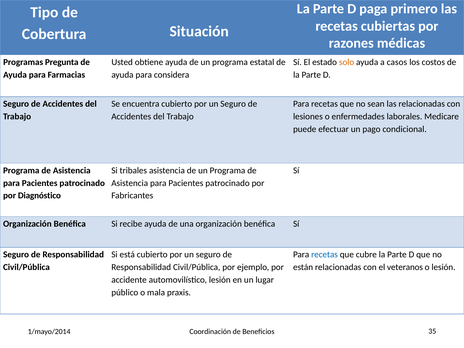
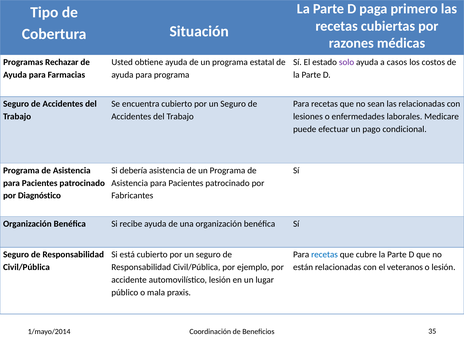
Pregunta: Pregunta -> Rechazar
solo colour: orange -> purple
para considera: considera -> programa
tribales: tribales -> debería
